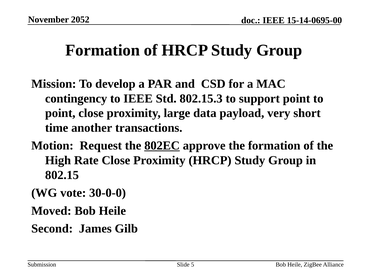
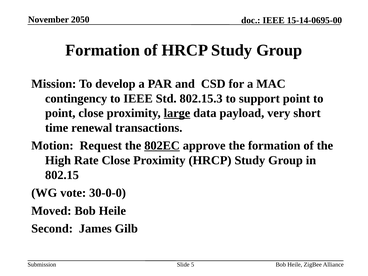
2052: 2052 -> 2050
large underline: none -> present
another: another -> renewal
